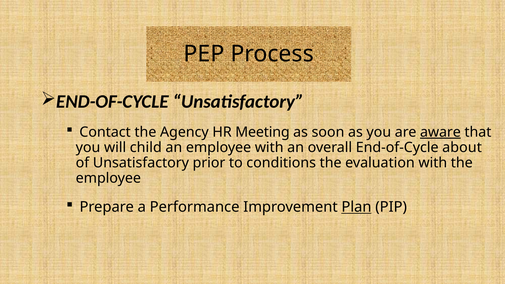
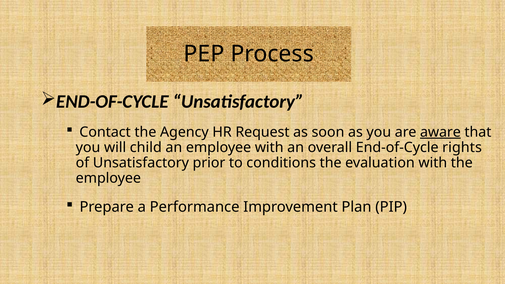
Meeting: Meeting -> Request
about: about -> rights
Plan underline: present -> none
